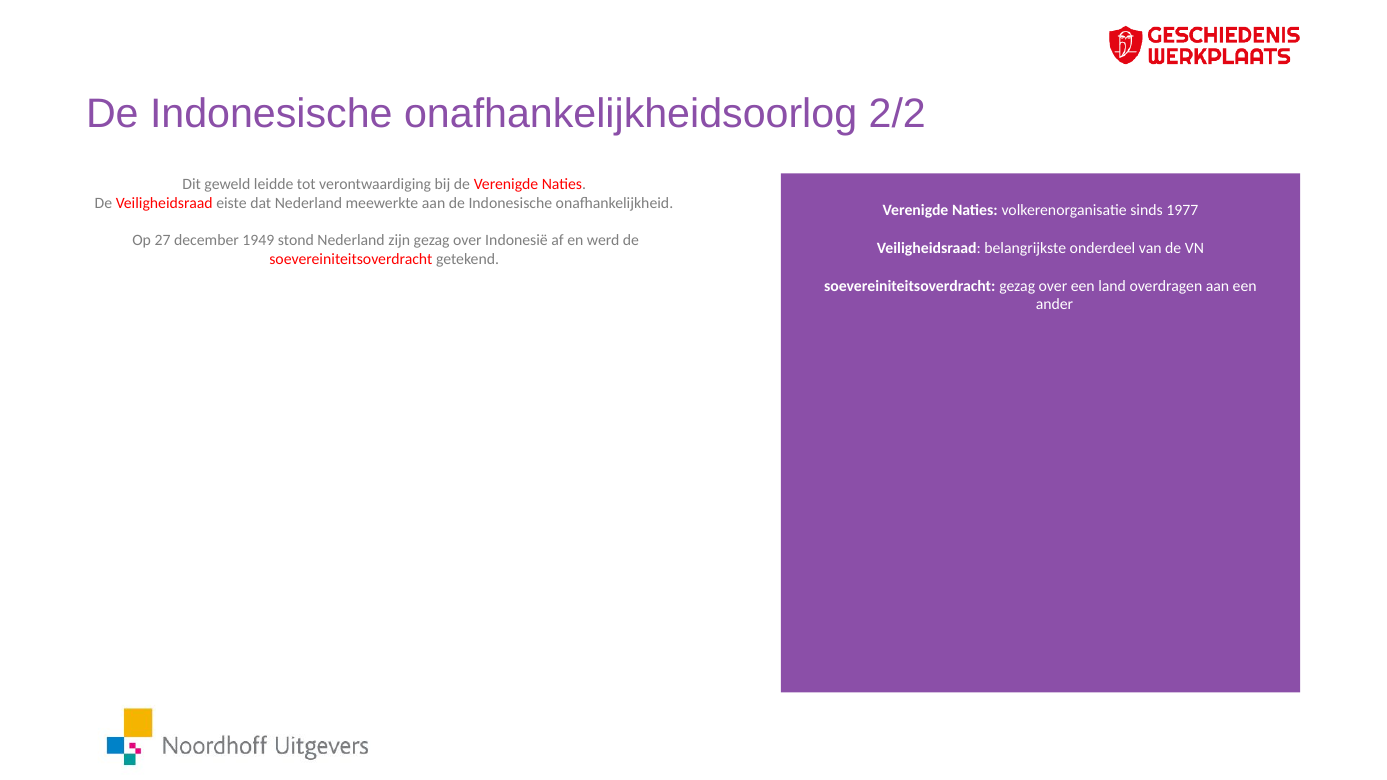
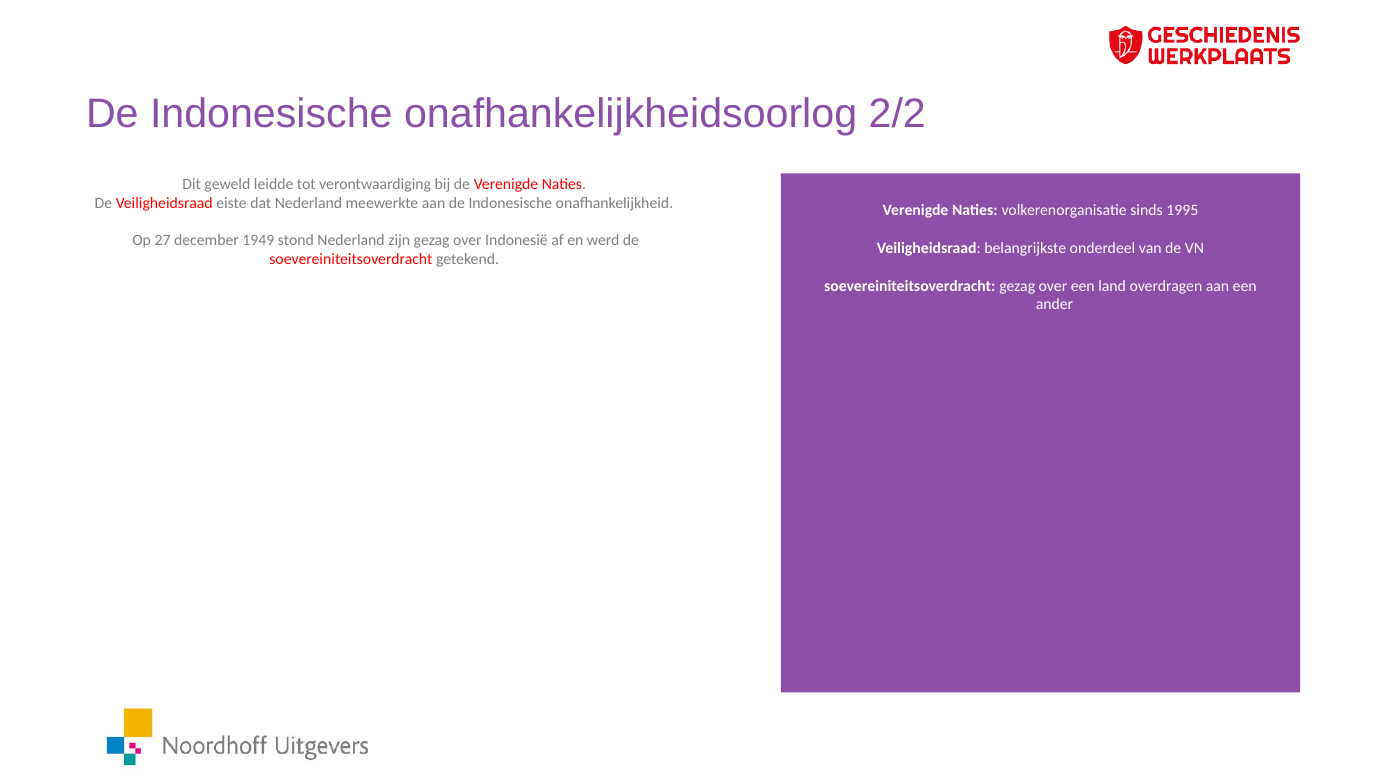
1977: 1977 -> 1995
